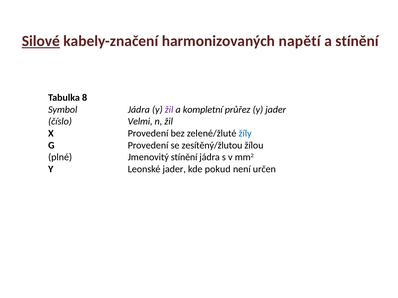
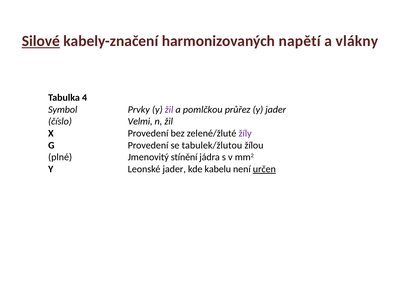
a stínění: stínění -> vlákny
8: 8 -> 4
Symbol Jádra: Jádra -> Prvky
kompletní: kompletní -> pomlčkou
žíly colour: blue -> purple
zesítěný/žlutou: zesítěný/žlutou -> tabulek/žlutou
pokud: pokud -> kabelu
určen underline: none -> present
